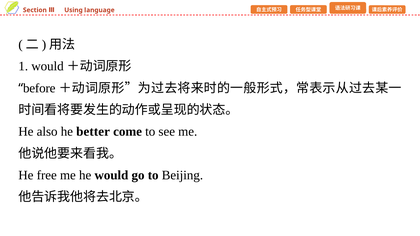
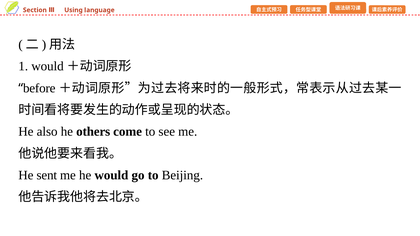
better: better -> others
free: free -> sent
